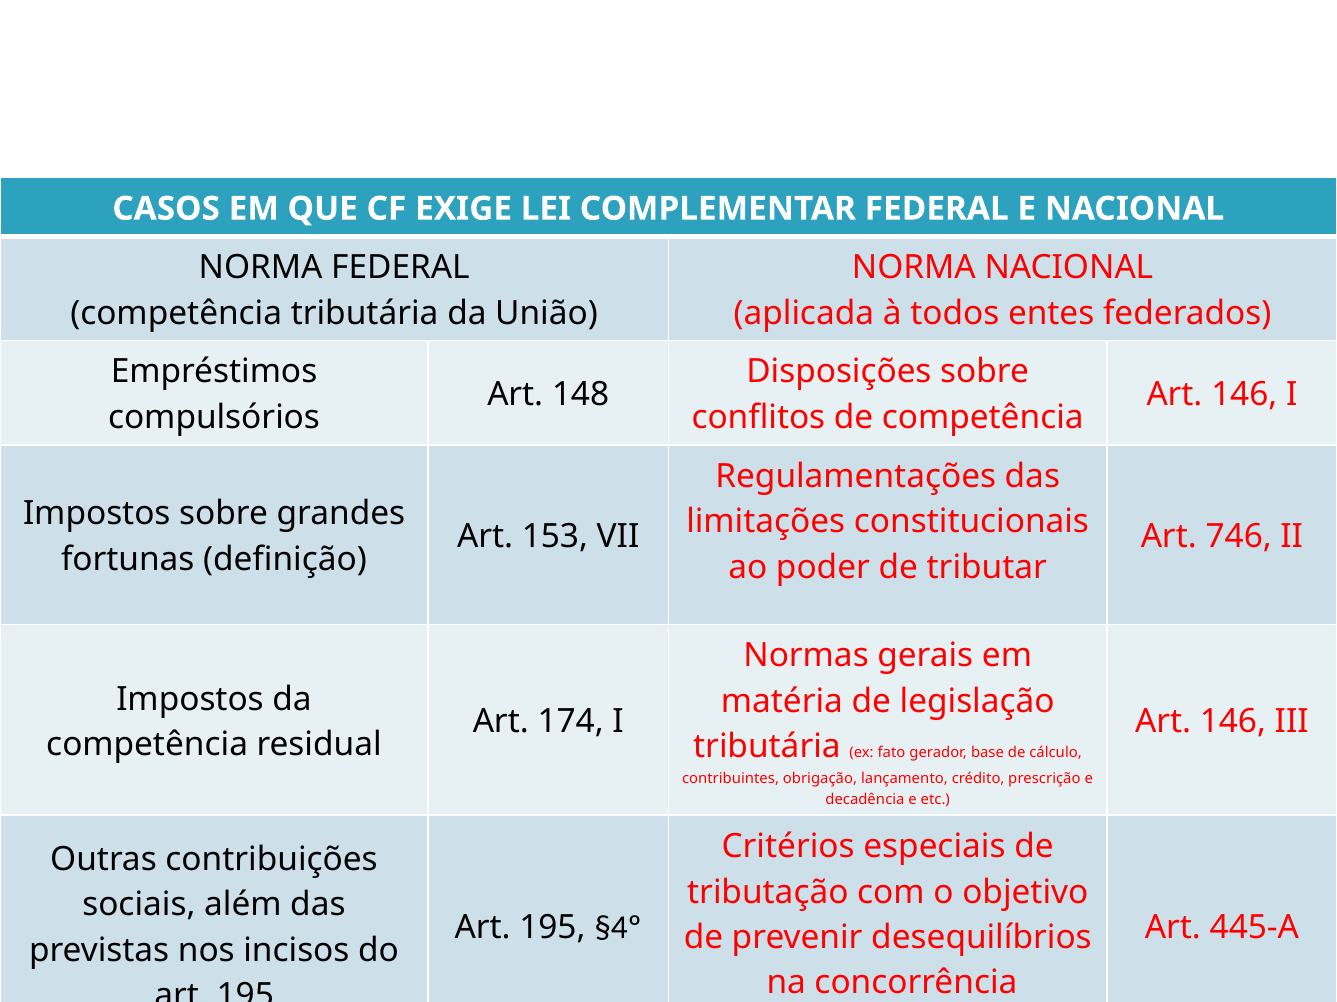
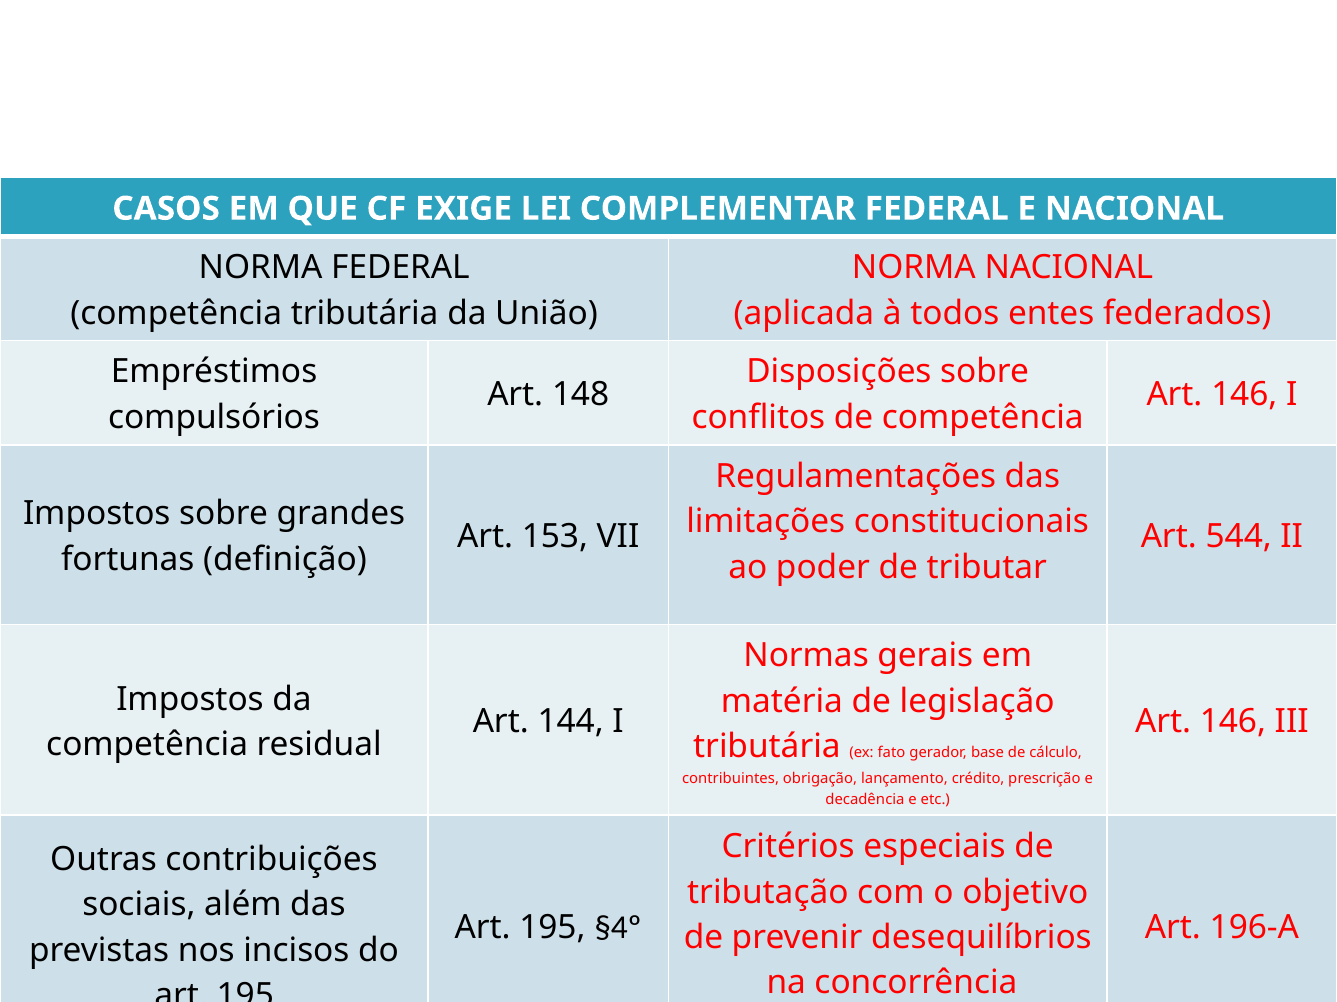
746: 746 -> 544
174: 174 -> 144
445-A: 445-A -> 196-A
